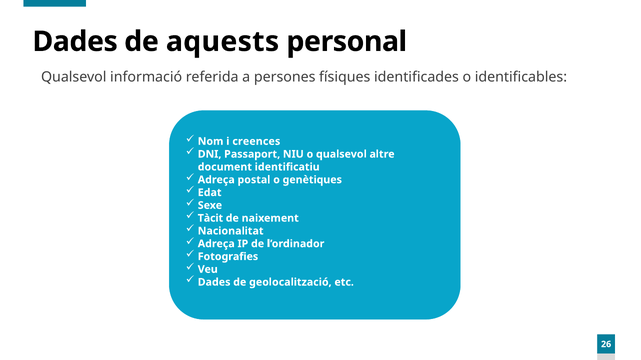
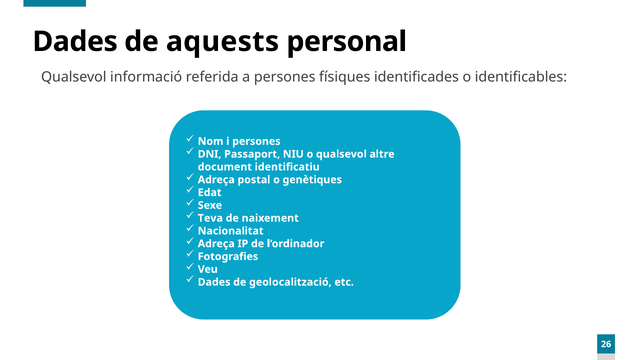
i creences: creences -> persones
Tàcit: Tàcit -> Teva
